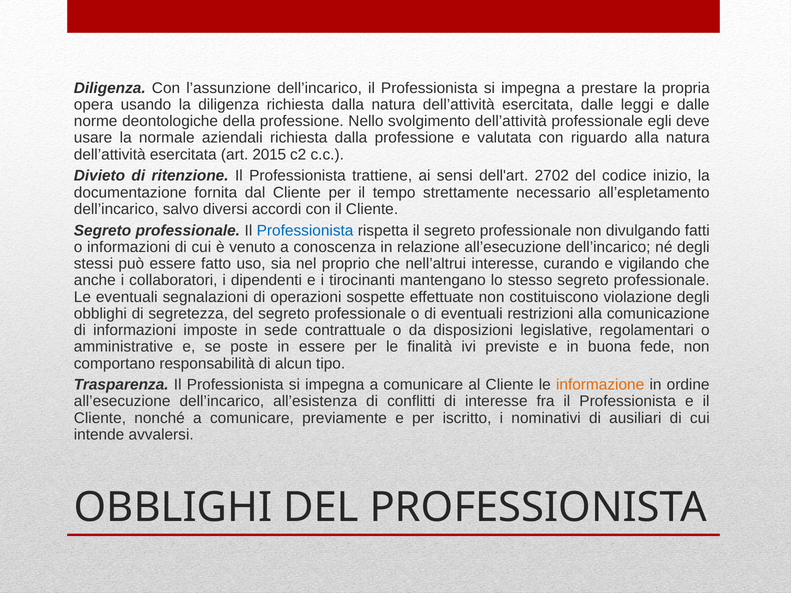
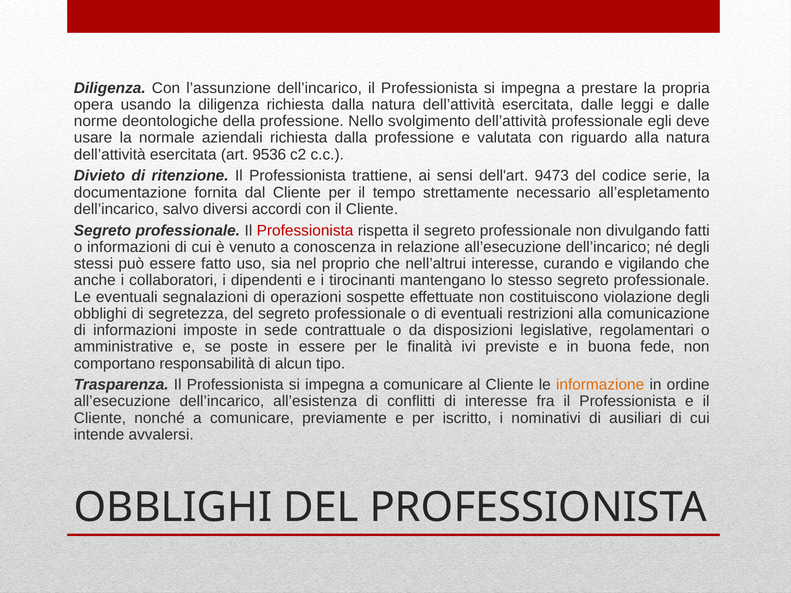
2015: 2015 -> 9536
2702: 2702 -> 9473
inizio: inizio -> serie
Professionista at (305, 231) colour: blue -> red
